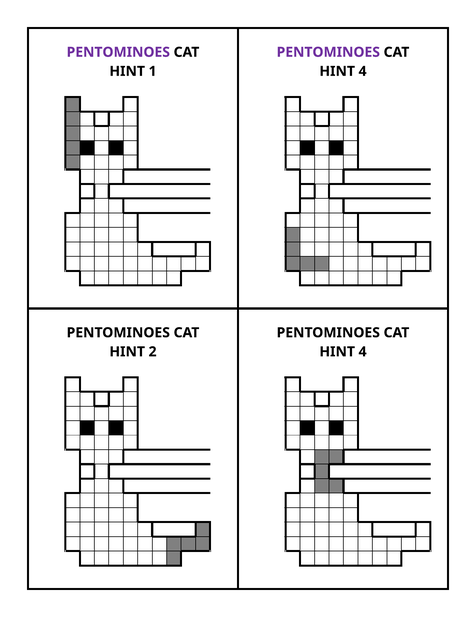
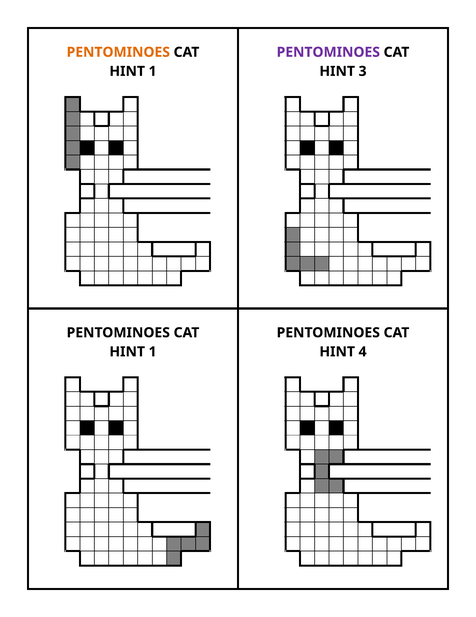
PENTOMINOES at (118, 52) colour: purple -> orange
4 at (363, 71): 4 -> 3
2 at (153, 351): 2 -> 1
